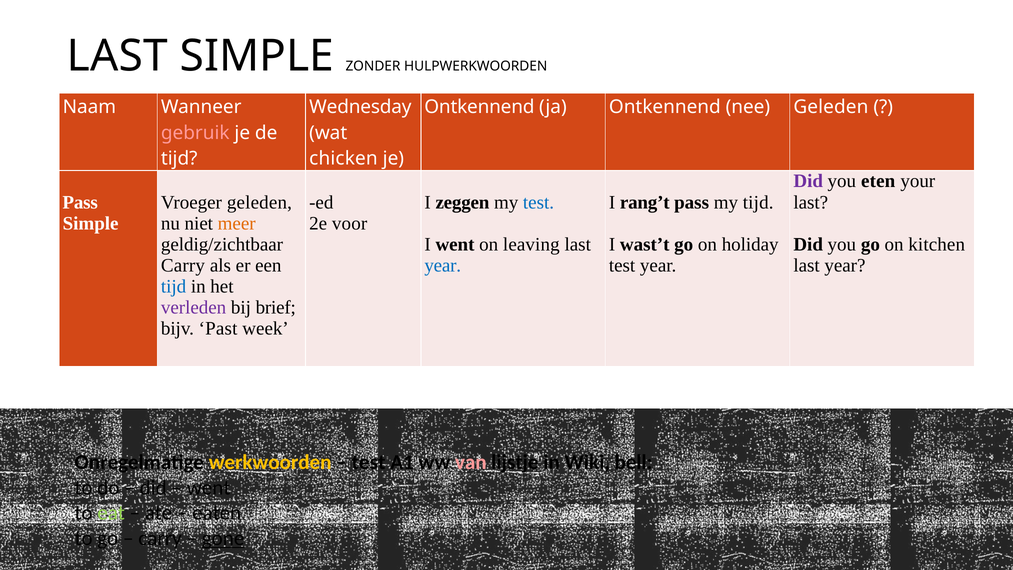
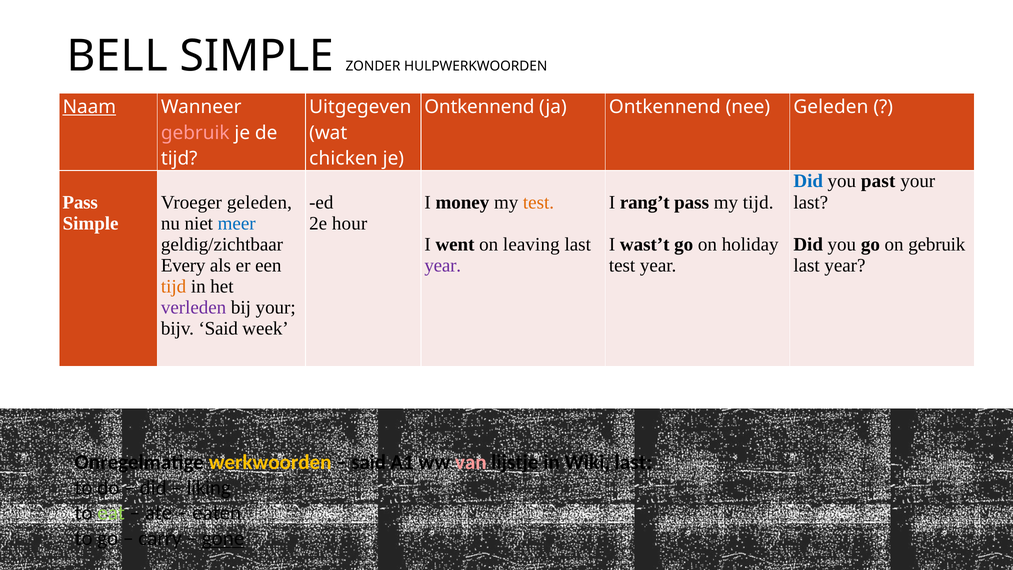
LAST at (117, 56): LAST -> BELL
Naam underline: none -> present
Wednesday: Wednesday -> Uitgegeven
Did at (808, 181) colour: purple -> blue
eten: eten -> past
zeggen: zeggen -> money
test at (539, 202) colour: blue -> orange
meer colour: orange -> blue
voor: voor -> hour
on kitchen: kitchen -> gebruik
Carry at (183, 265): Carry -> Every
year at (443, 265) colour: blue -> purple
tijd at (174, 286) colour: blue -> orange
bij brief: brief -> your
bijv Past: Past -> Said
test at (369, 462): test -> said
Wiki bell: bell -> last
went at (209, 487): went -> liking
